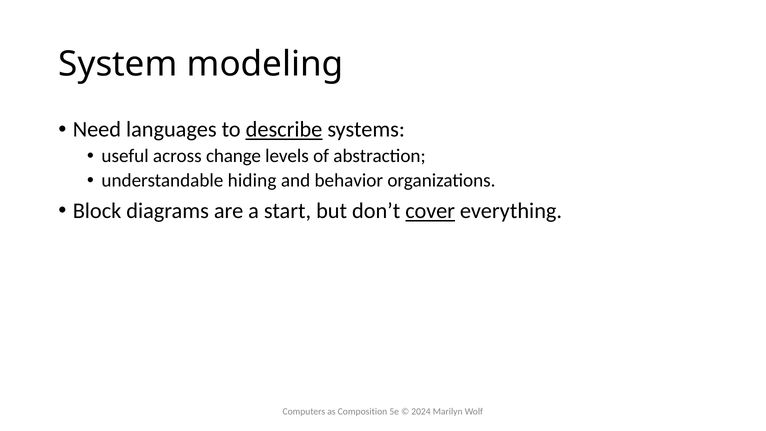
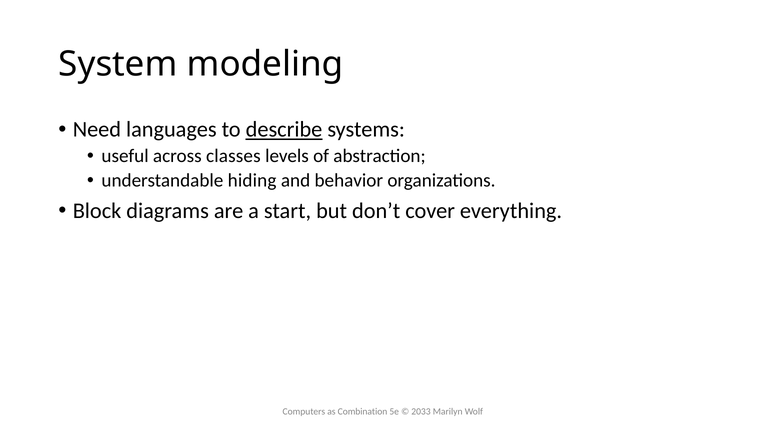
change: change -> classes
cover underline: present -> none
Composition: Composition -> Combination
2024: 2024 -> 2033
